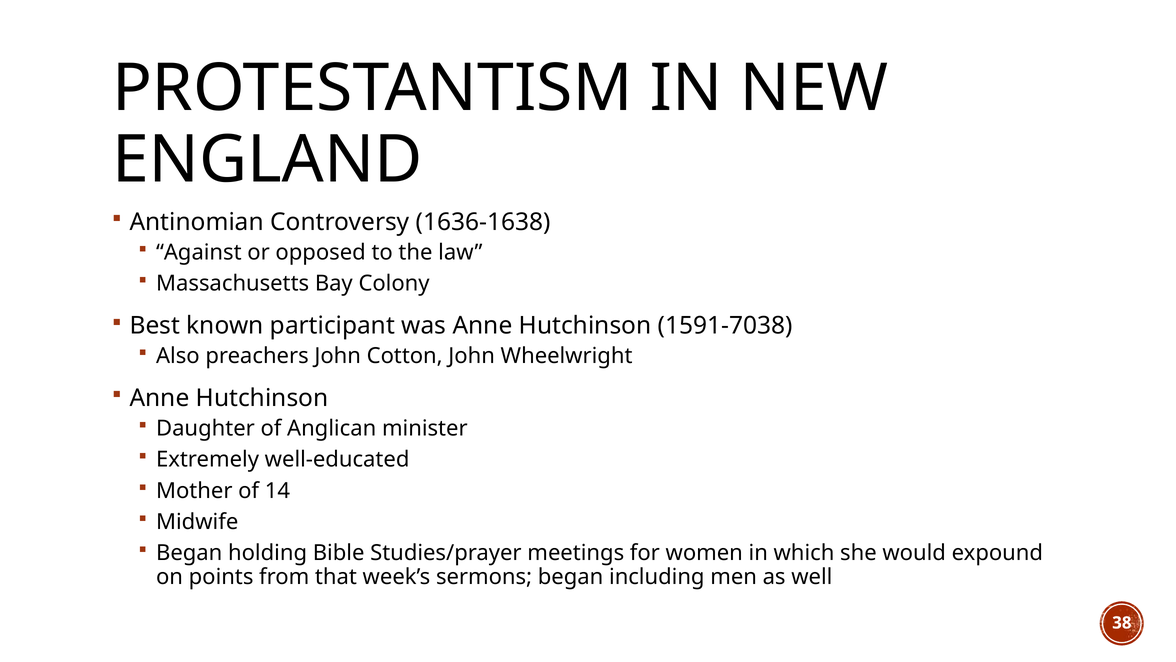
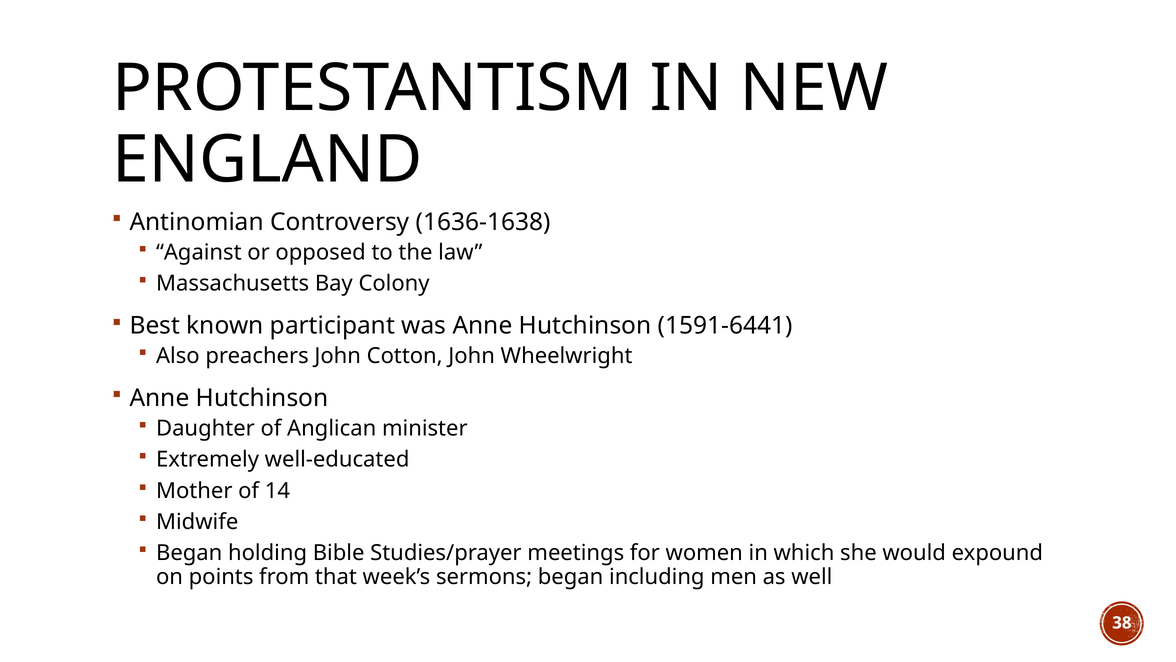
1591-7038: 1591-7038 -> 1591-6441
